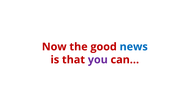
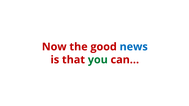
you colour: purple -> green
